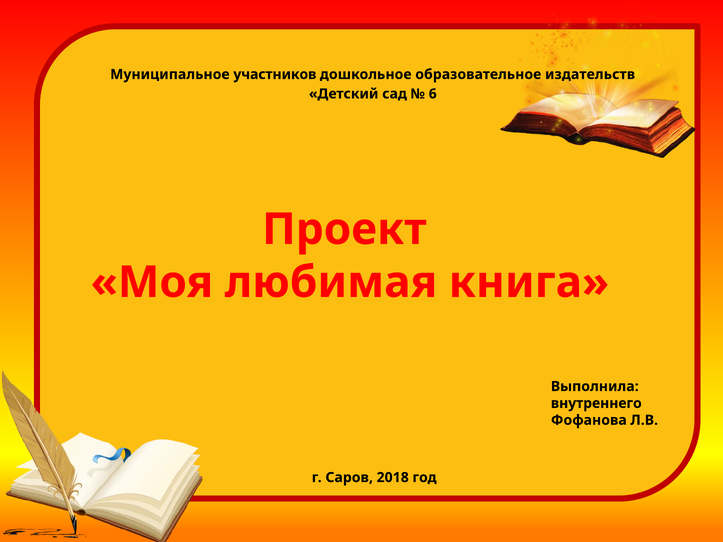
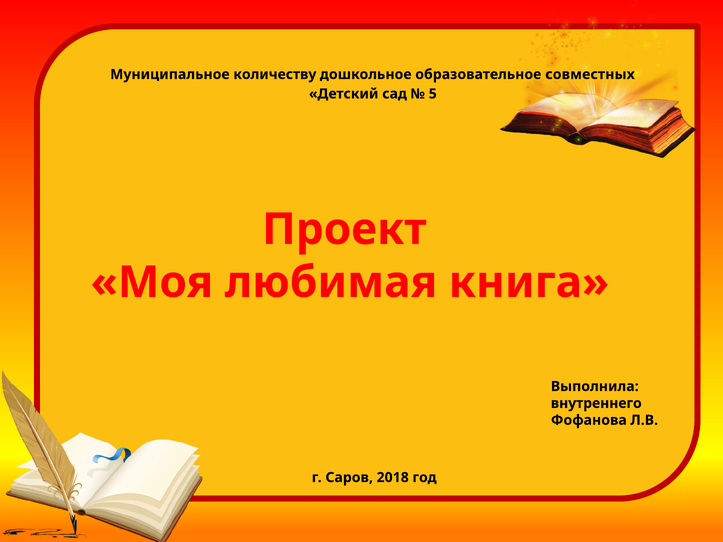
участников: участников -> количеству
издательств: издательств -> совместных
6: 6 -> 5
